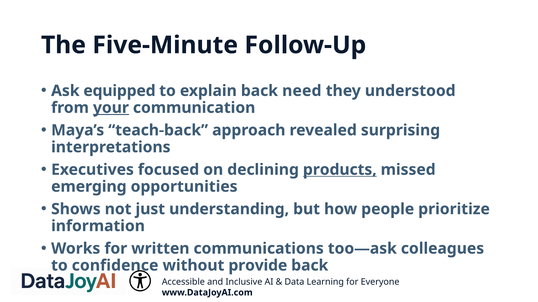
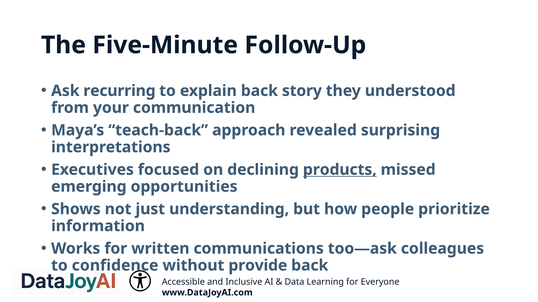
equipped: equipped -> recurring
need: need -> story
your underline: present -> none
